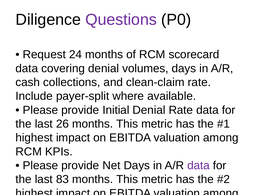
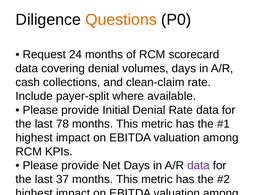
Questions colour: purple -> orange
26: 26 -> 78
83: 83 -> 37
